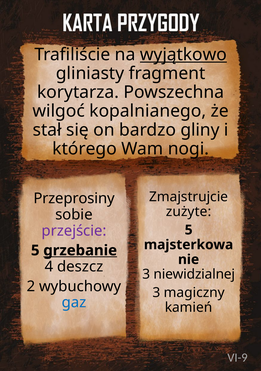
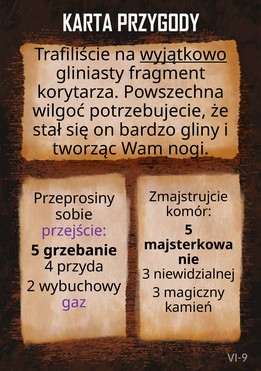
kopalnianego: kopalnianego -> potrzebujecie
którego: którego -> tworząc
zużyte: zużyte -> komór
grzebanie underline: present -> none
deszcz: deszcz -> przyda
gaz colour: blue -> purple
